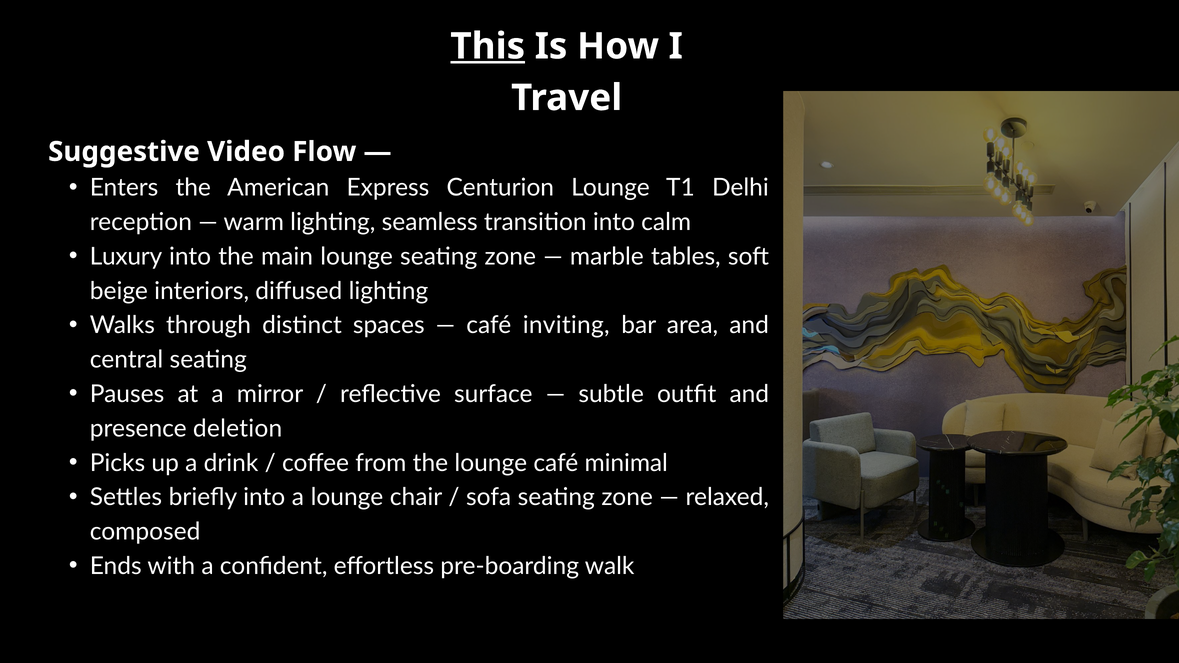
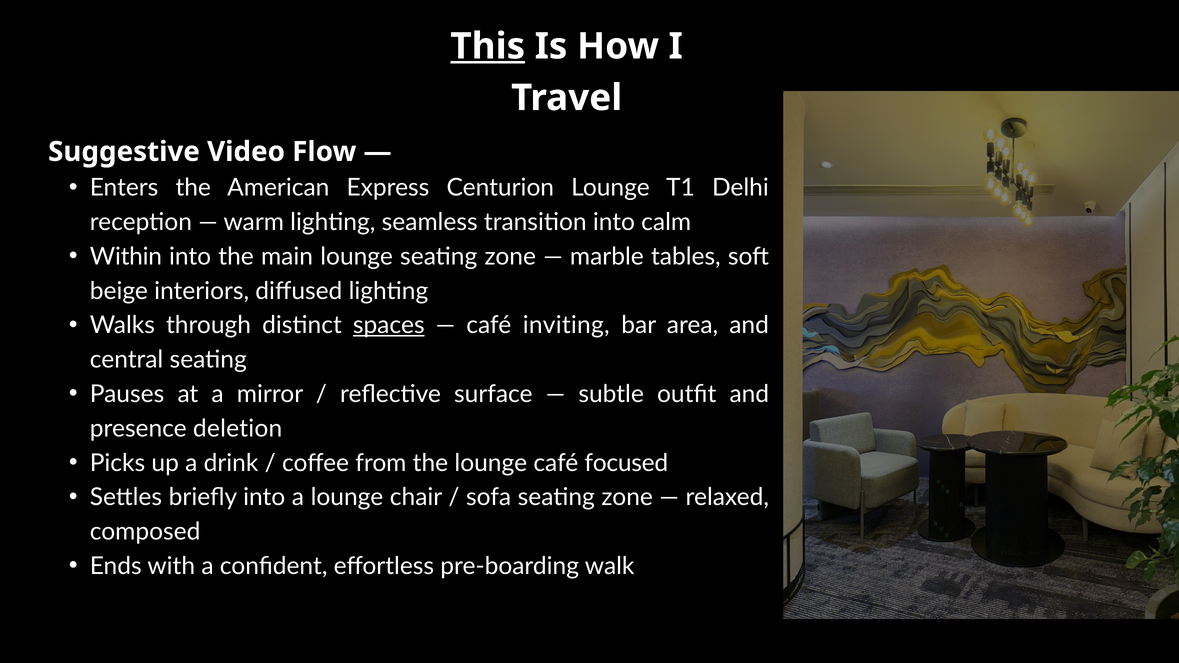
Luxury: Luxury -> Within
spaces underline: none -> present
minimal: minimal -> focused
